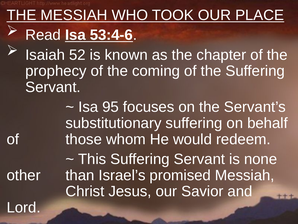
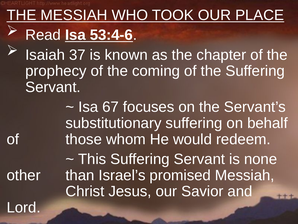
52: 52 -> 37
95: 95 -> 67
